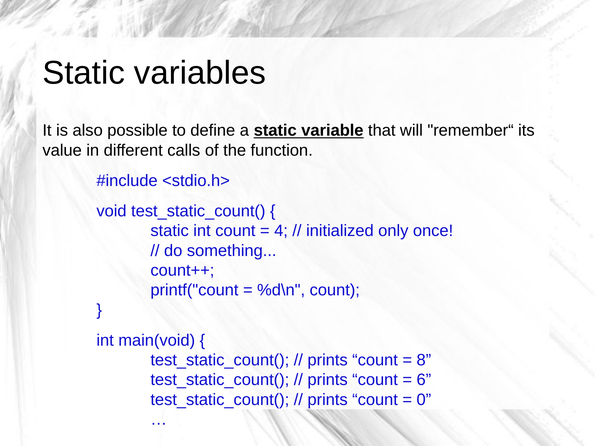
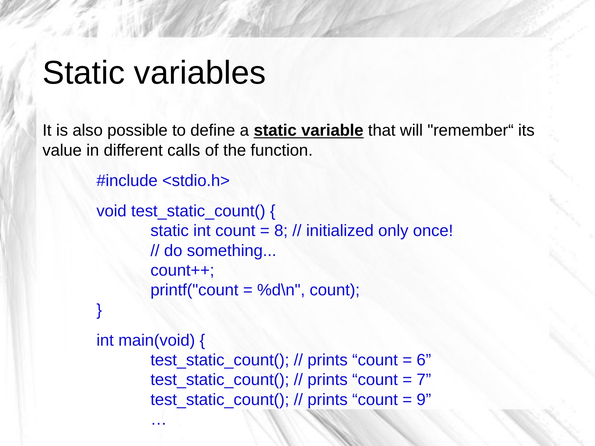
4: 4 -> 8
8: 8 -> 6
6: 6 -> 7
0: 0 -> 9
